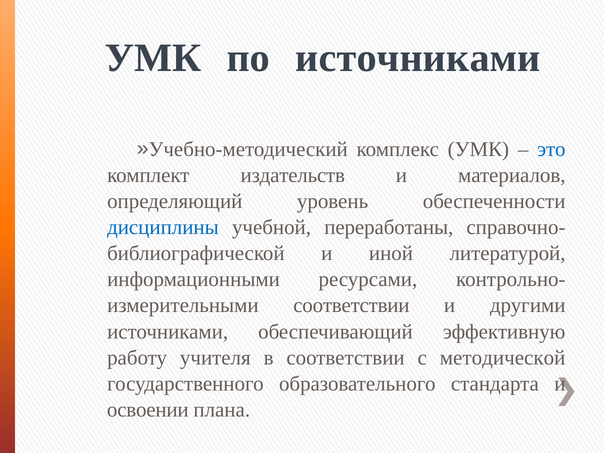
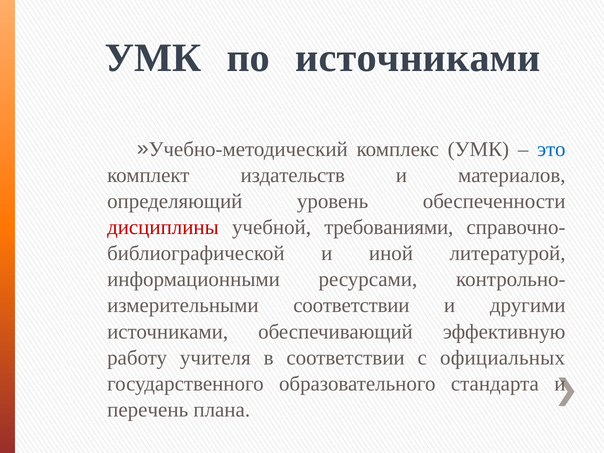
дисциплины colour: blue -> red
переработаны: переработаны -> требованиями
методической: методической -> официальных
освоении: освоении -> перечень
